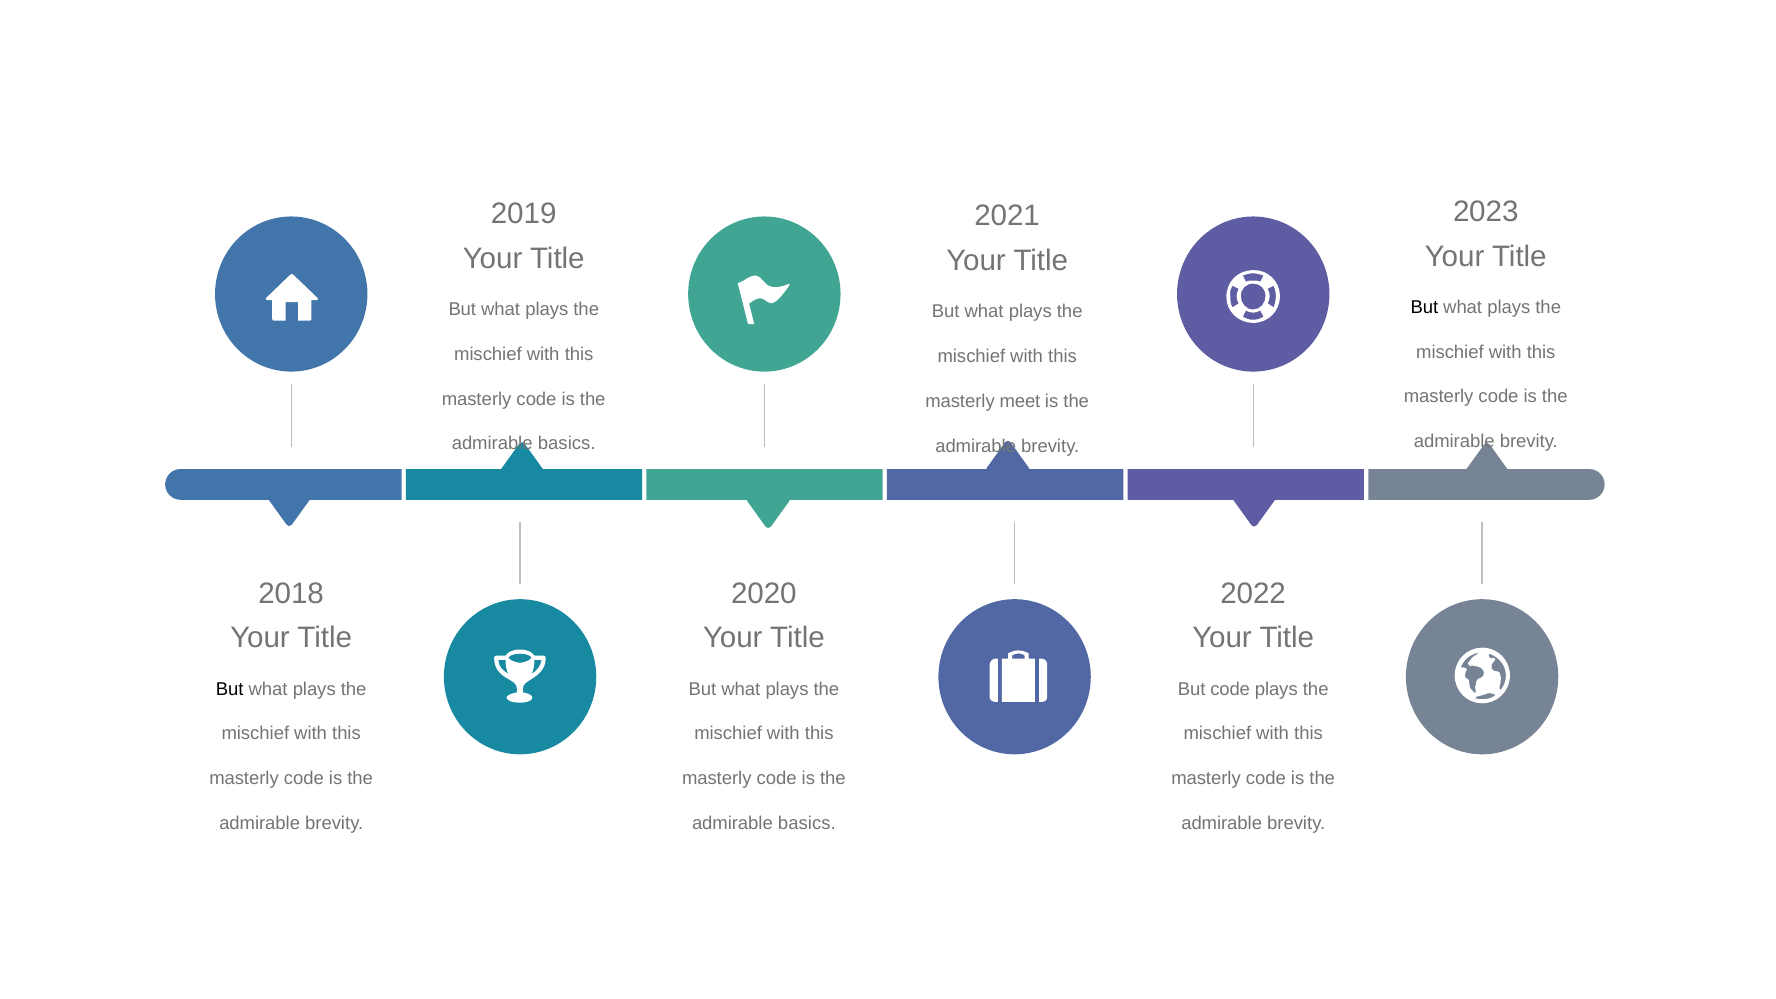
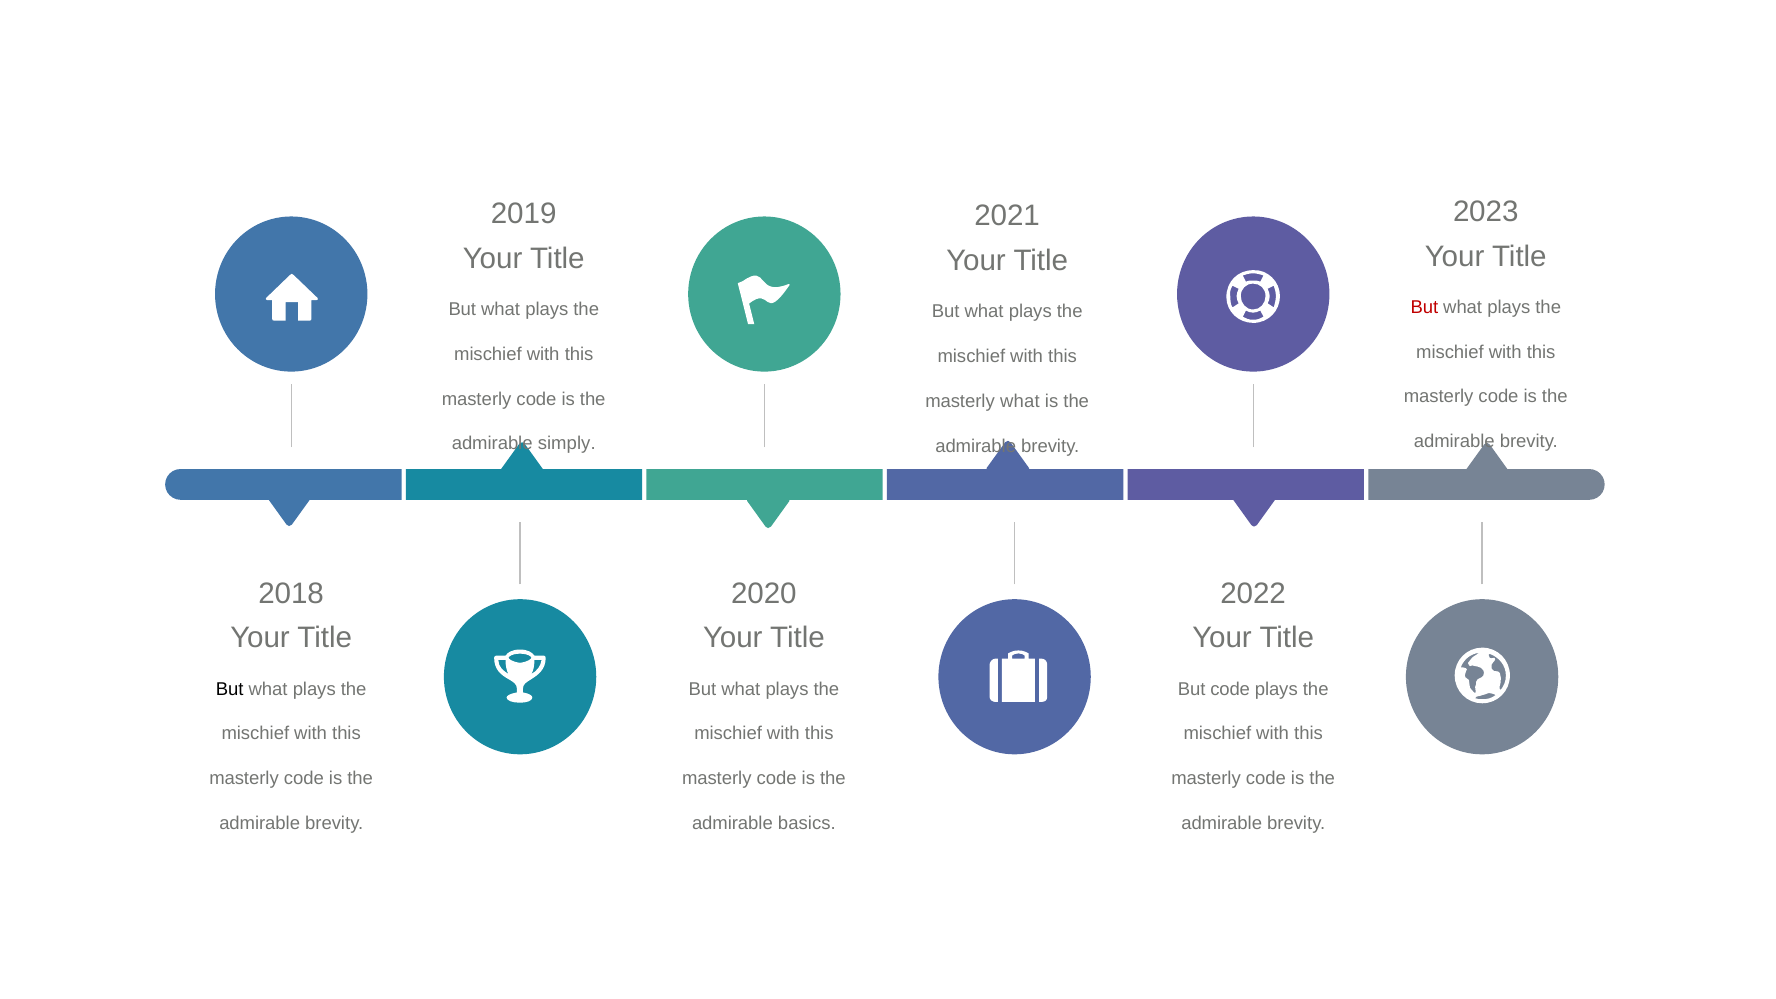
But at (1424, 307) colour: black -> red
masterly meet: meet -> what
basics at (567, 444): basics -> simply
